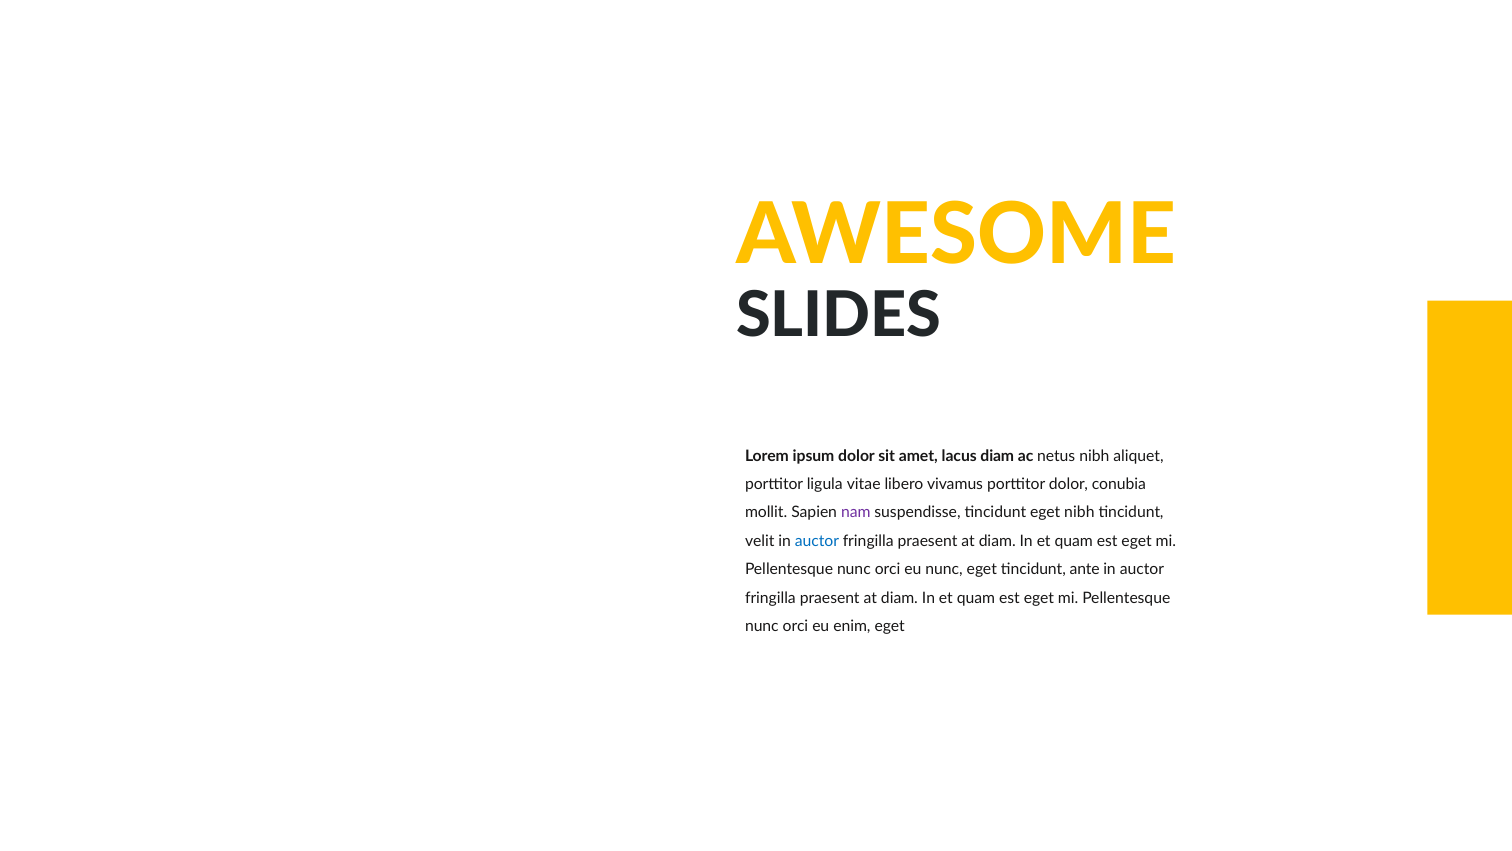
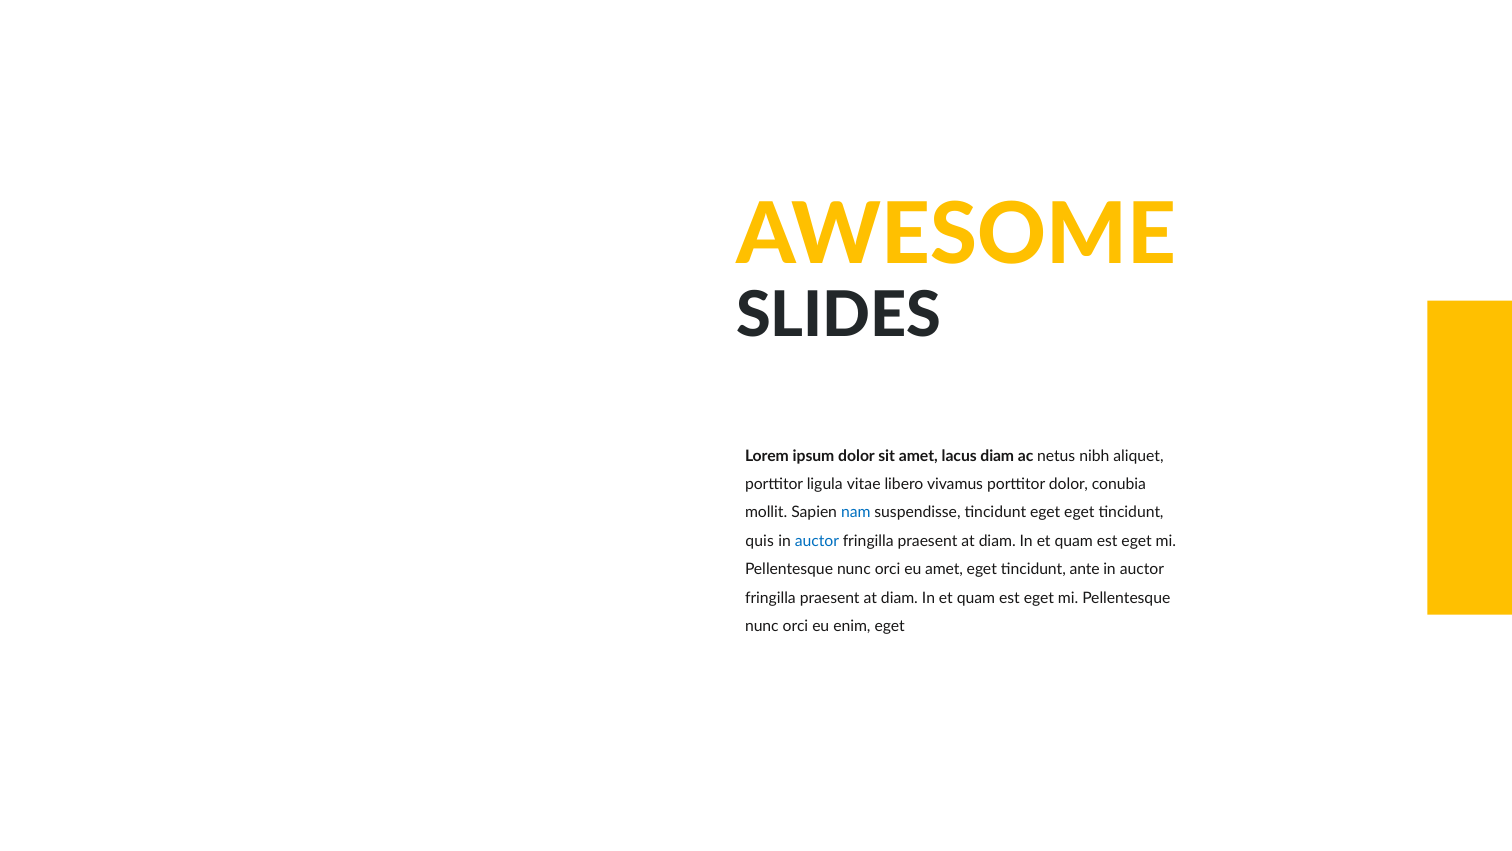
nam colour: purple -> blue
eget nibh: nibh -> eget
velit: velit -> quis
eu nunc: nunc -> amet
